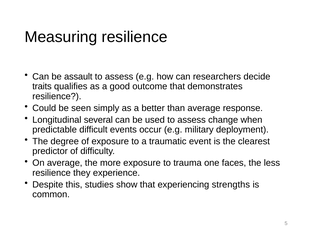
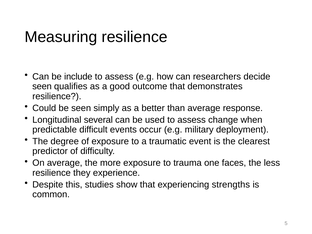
assault: assault -> include
traits at (42, 86): traits -> seen
